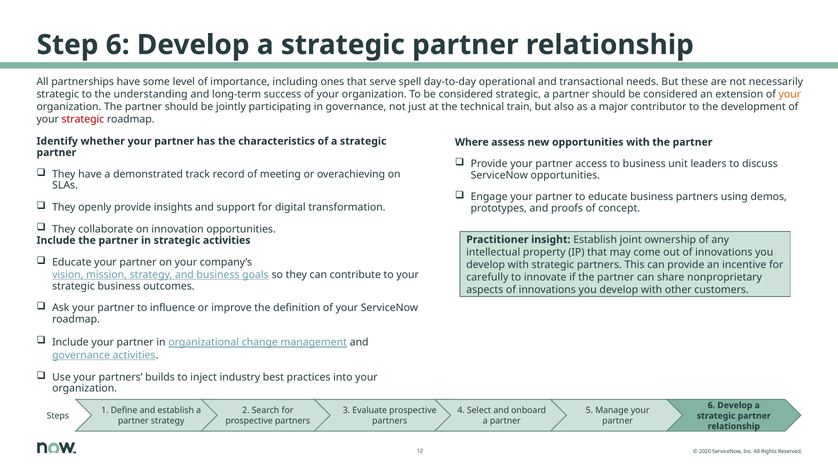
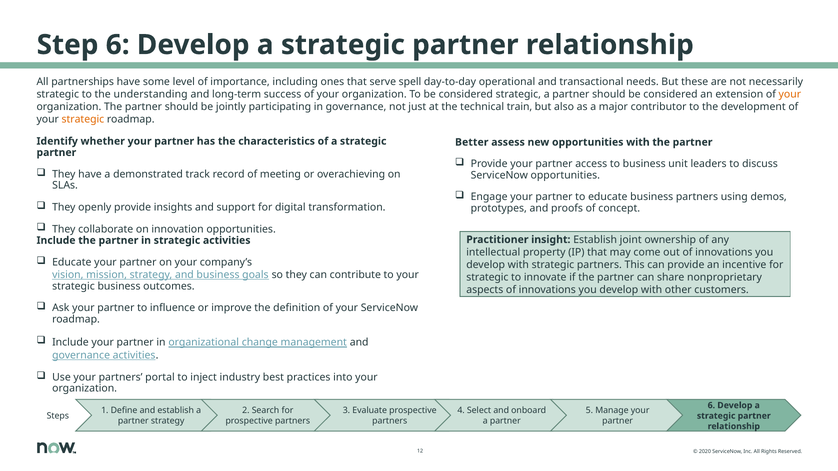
strategic at (83, 119) colour: red -> orange
Where: Where -> Better
carefully at (487, 278): carefully -> strategic
builds: builds -> portal
